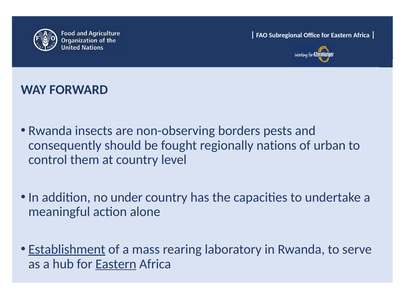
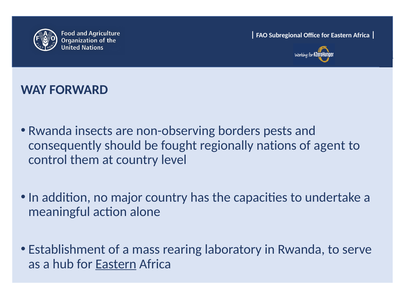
urban: urban -> agent
under: under -> major
Establishment underline: present -> none
